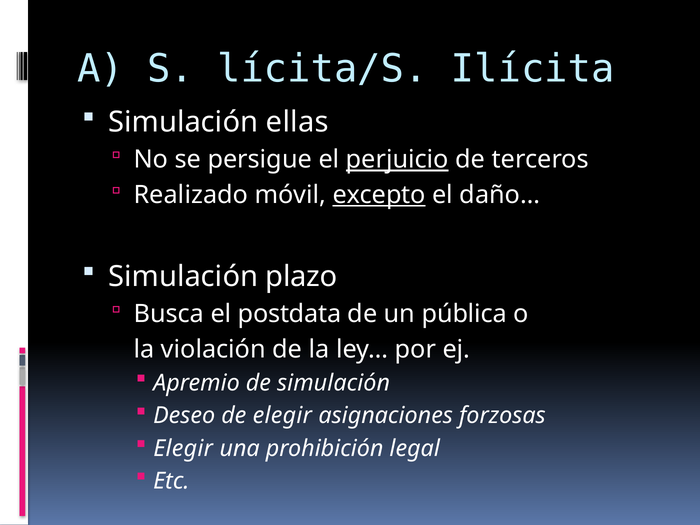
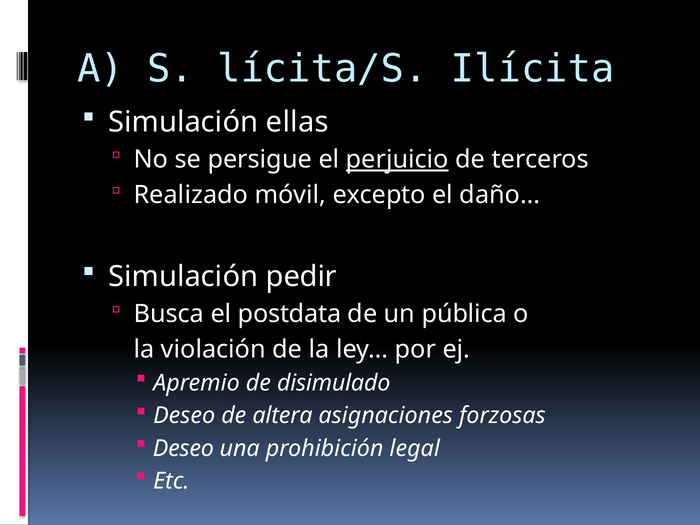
excepto underline: present -> none
plazo: plazo -> pedir
de simulación: simulación -> disimulado
de elegir: elegir -> altera
Elegir at (183, 448): Elegir -> Deseo
